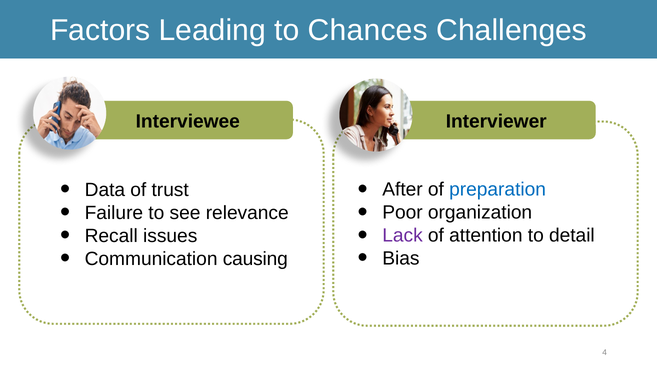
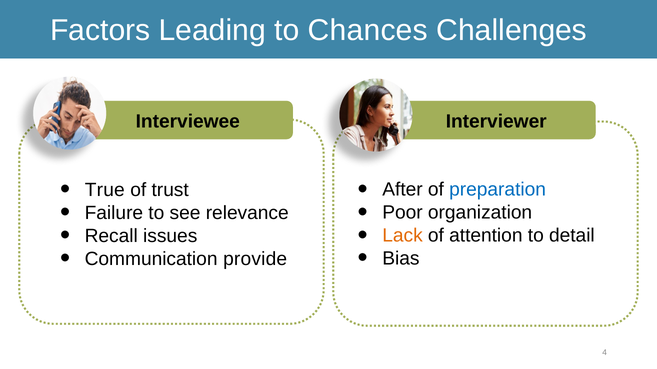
Data: Data -> True
Lack colour: purple -> orange
causing: causing -> provide
